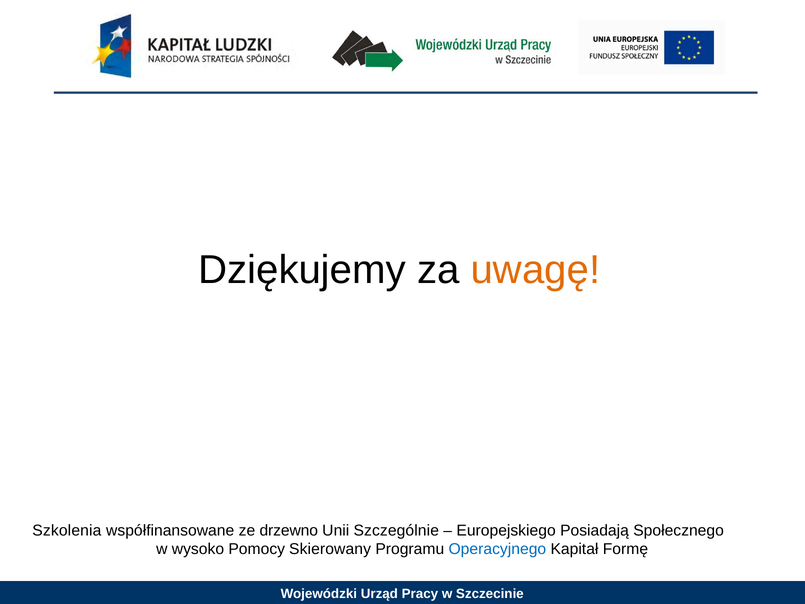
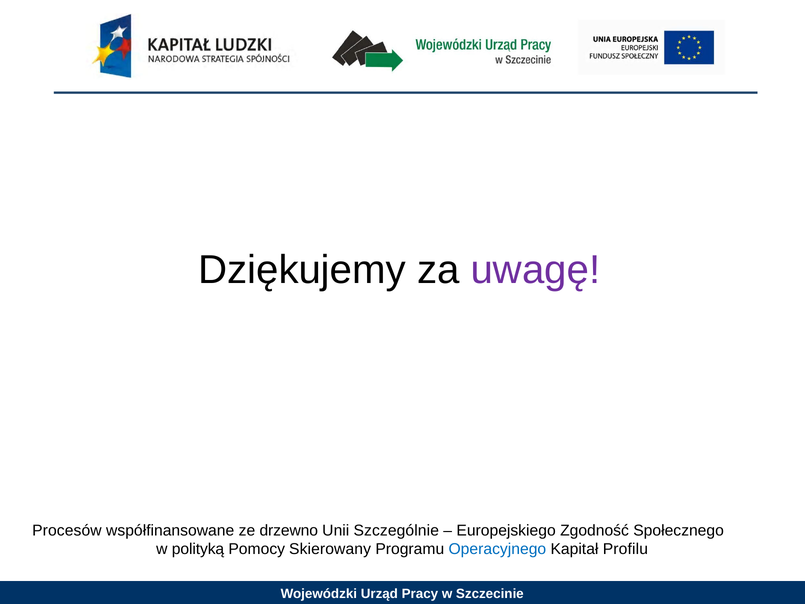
uwagę colour: orange -> purple
Szkolenia: Szkolenia -> Procesów
Posiadają: Posiadają -> Zgodność
wysoko: wysoko -> polityką
Formę: Formę -> Profilu
